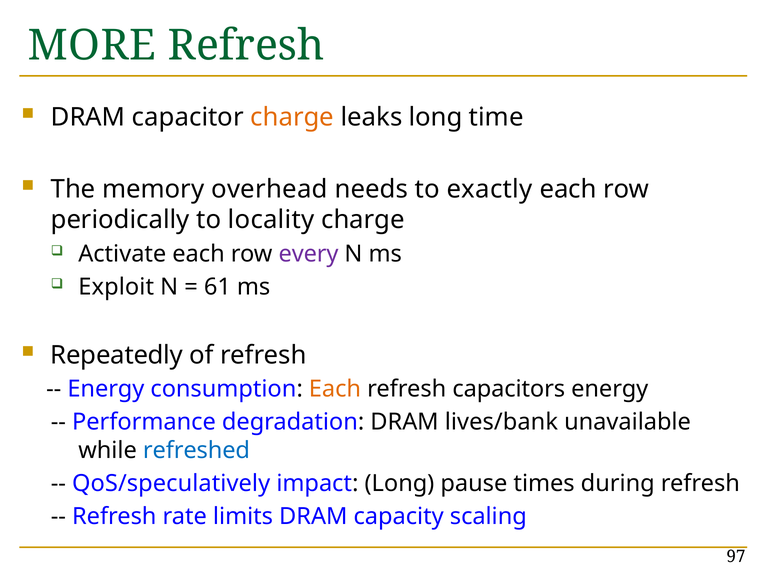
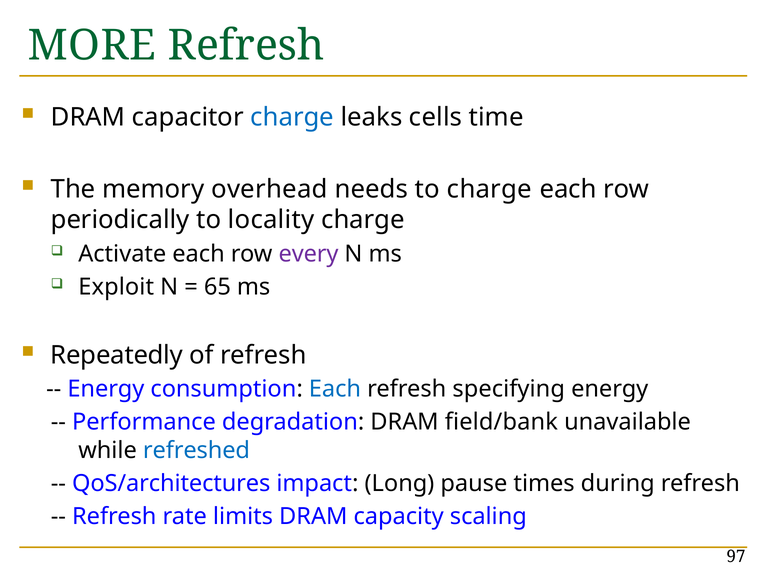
charge at (292, 117) colour: orange -> blue
leaks long: long -> cells
to exactly: exactly -> charge
61: 61 -> 65
Each at (335, 390) colour: orange -> blue
capacitors: capacitors -> specifying
lives/bank: lives/bank -> field/bank
QoS/speculatively: QoS/speculatively -> QoS/architectures
